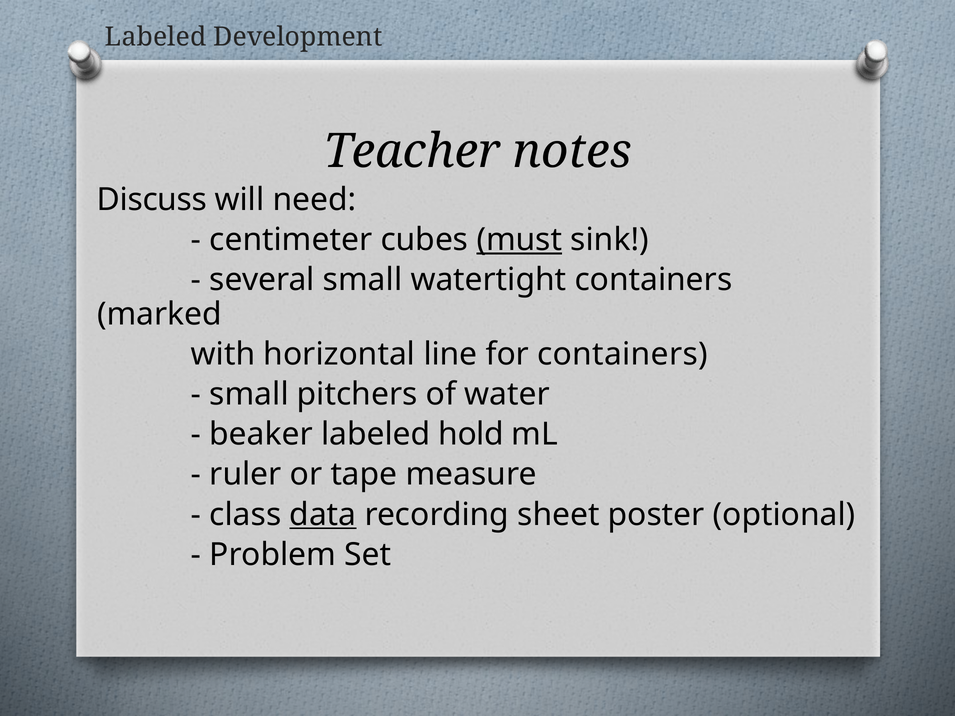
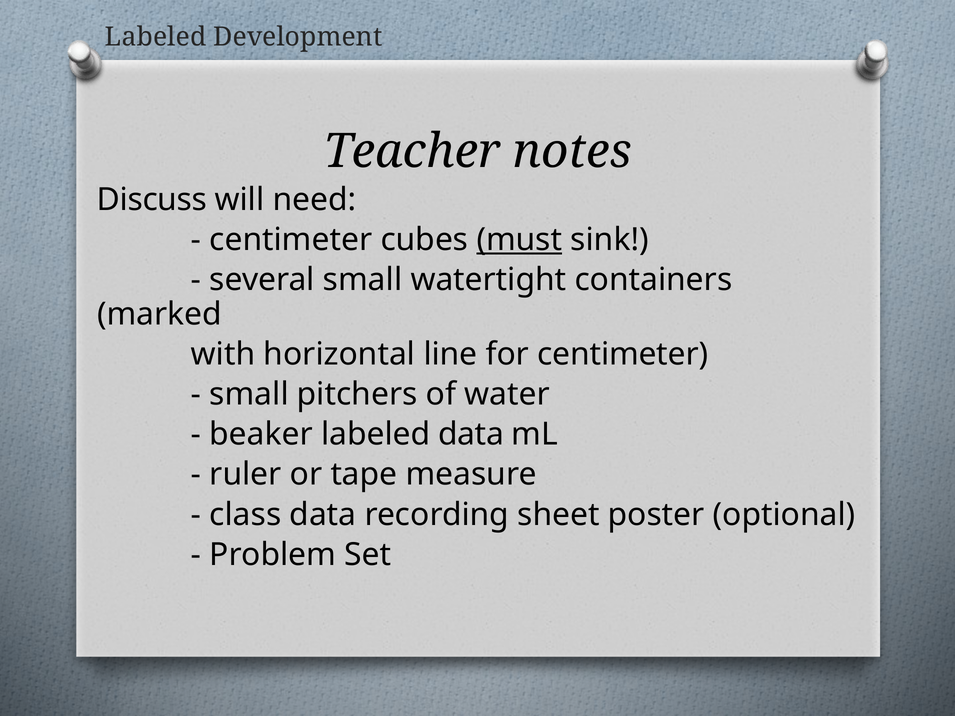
for containers: containers -> centimeter
labeled hold: hold -> data
data at (323, 515) underline: present -> none
